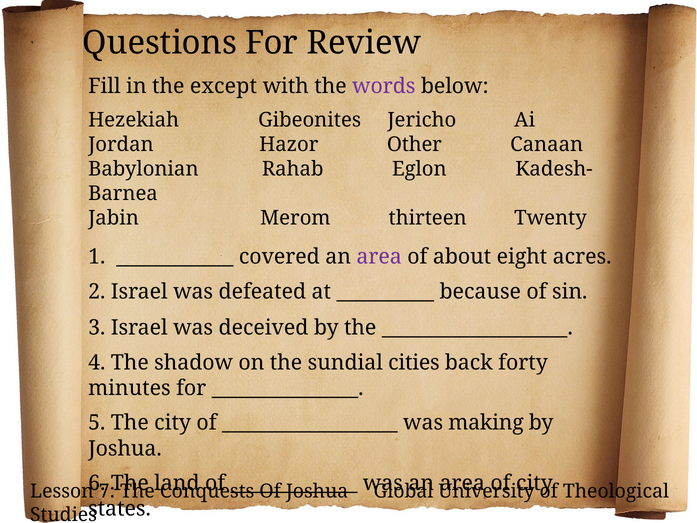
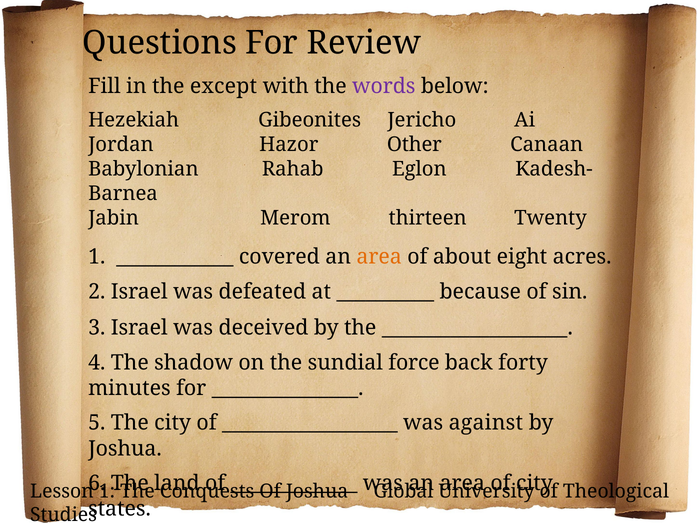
area at (379, 257) colour: purple -> orange
cities: cities -> force
making: making -> against
Lesson 7: 7 -> 1
